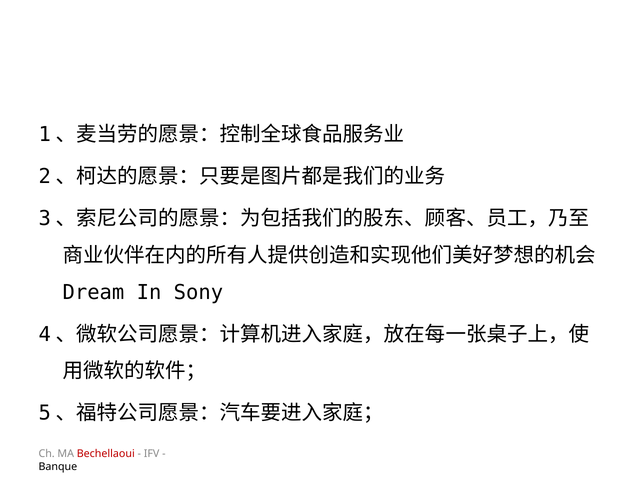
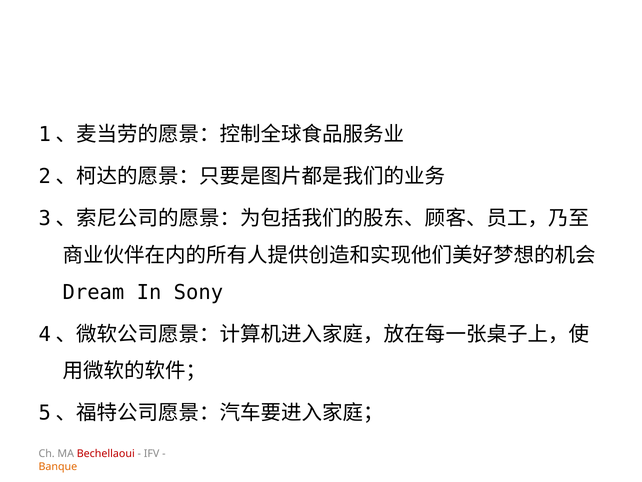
Banque colour: black -> orange
